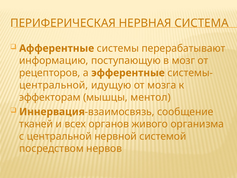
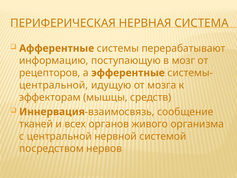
ментол: ментол -> средств
